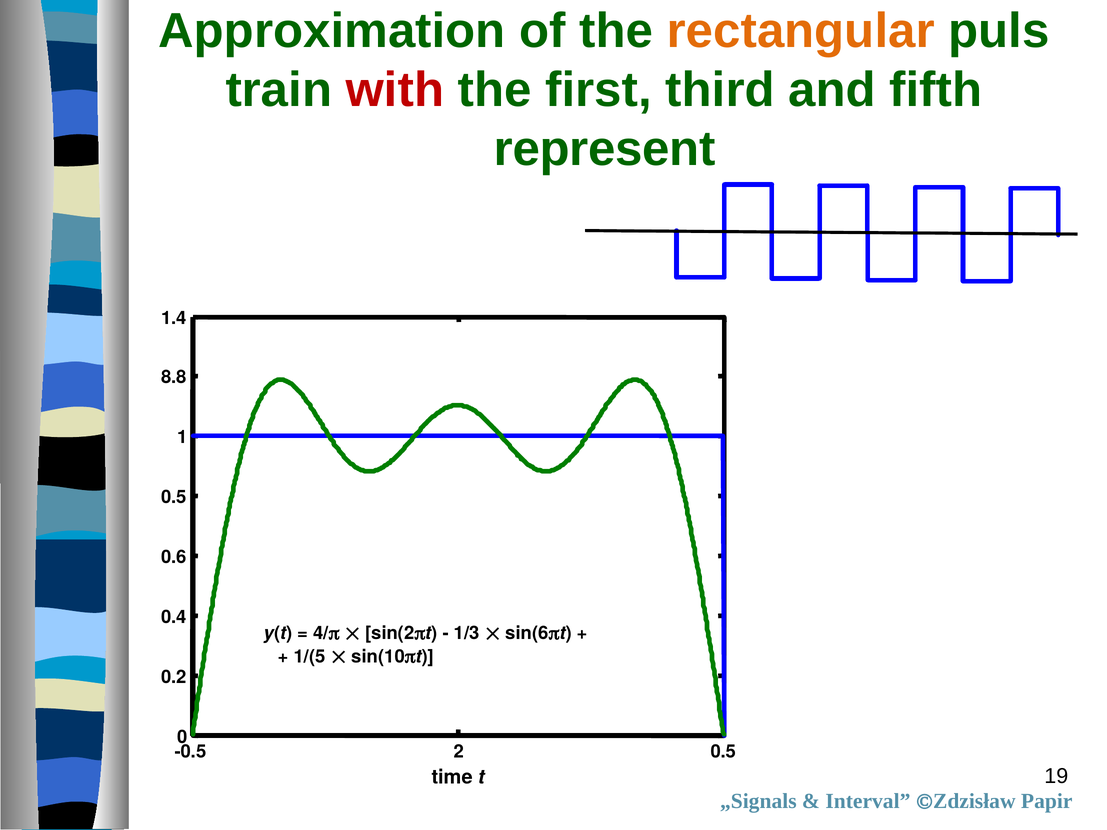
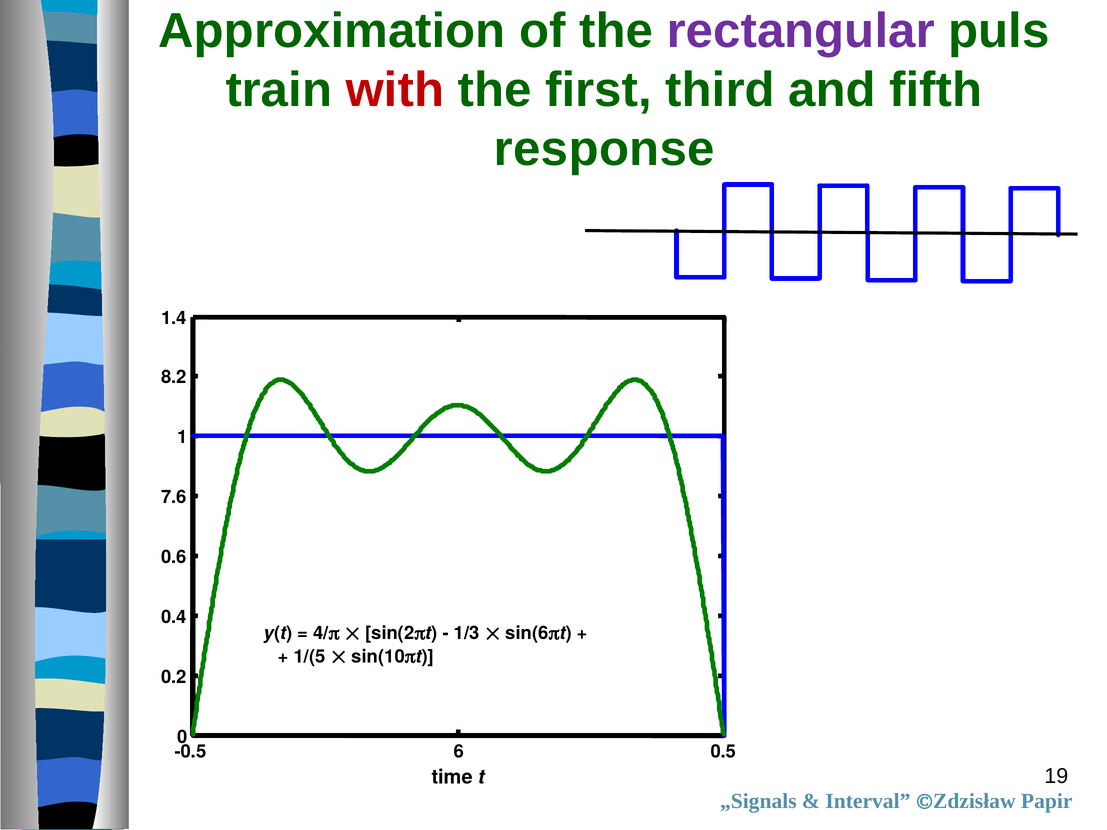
rectangular colour: orange -> purple
represent: represent -> response
8.8: 8.8 -> 8.2
0.5 at (174, 497): 0.5 -> 7.6
2: 2 -> 6
